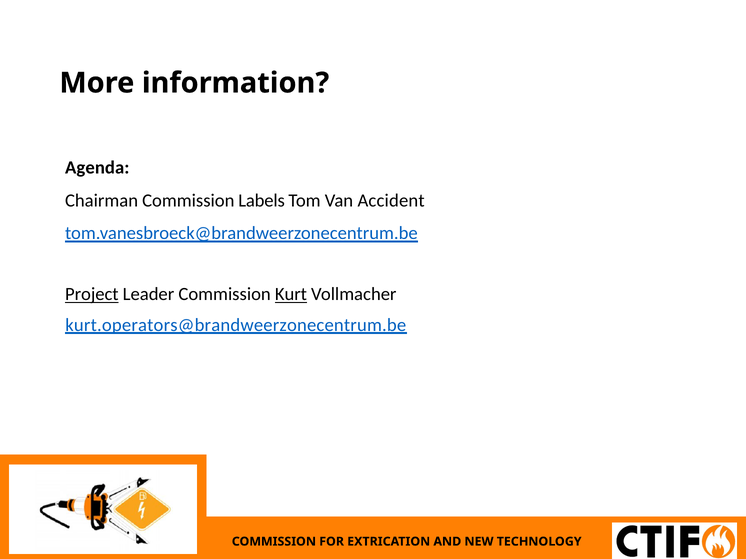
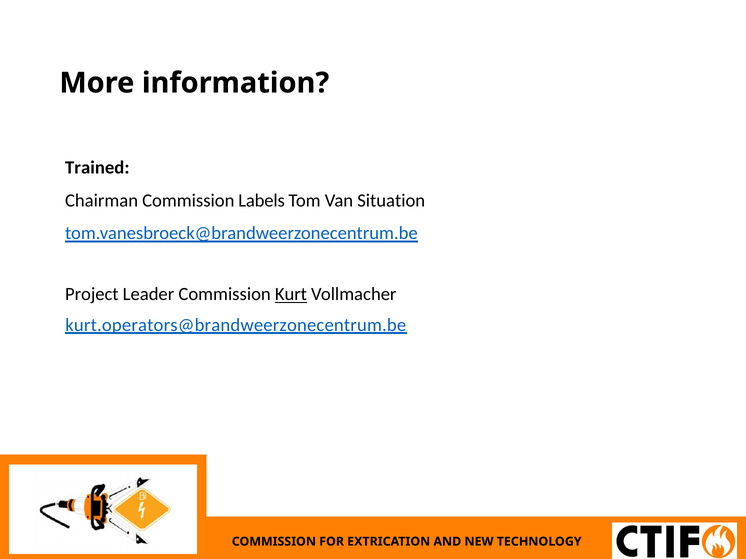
Agenda: Agenda -> Trained
Accident: Accident -> Situation
Project underline: present -> none
